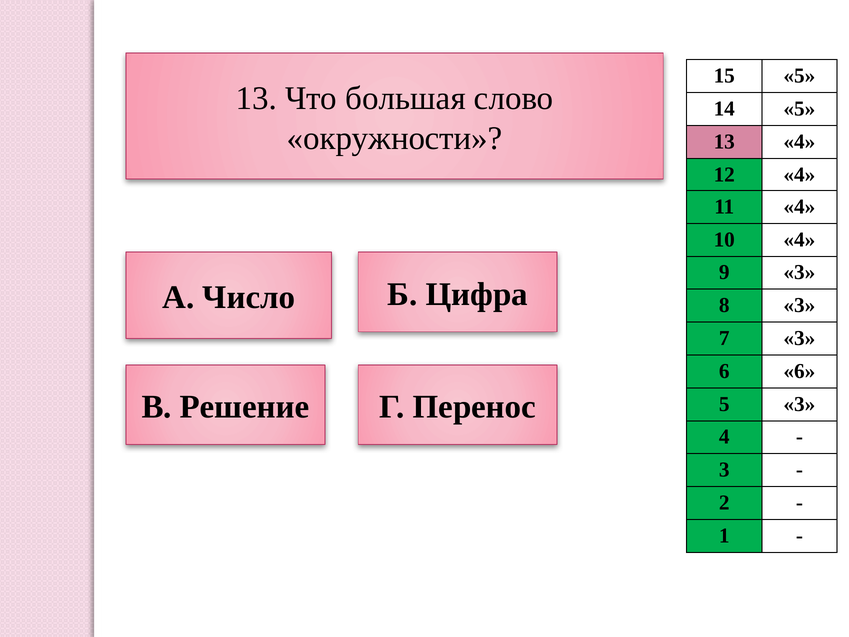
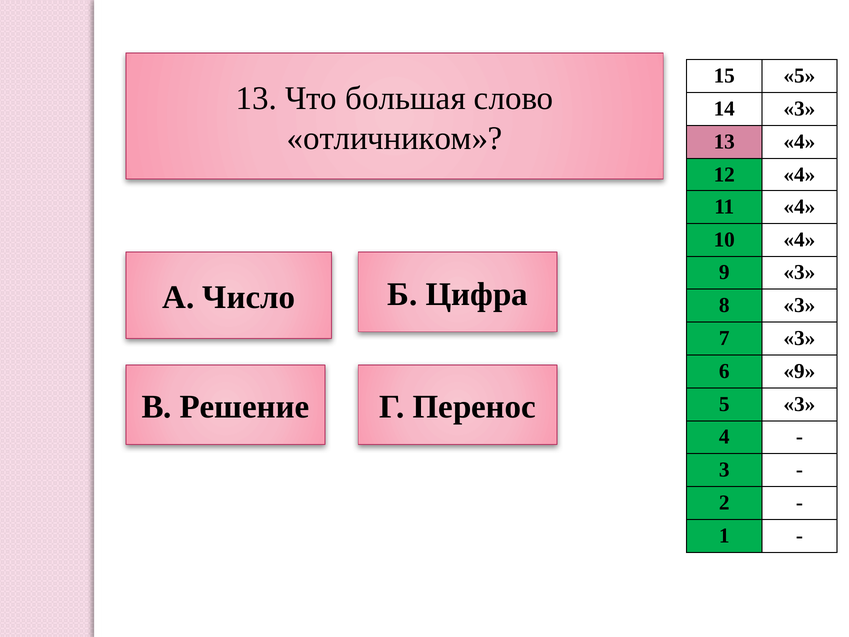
14 5: 5 -> 3
окружности: окружности -> отличником
6 6: 6 -> 9
